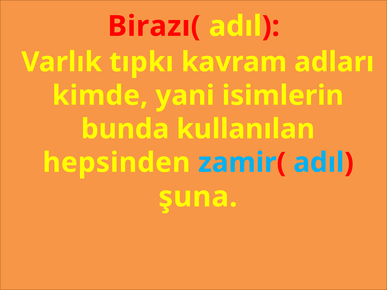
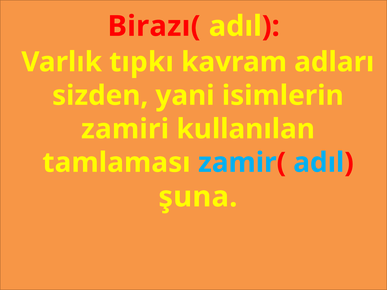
kimde: kimde -> sizden
bunda: bunda -> zamiri
hepsinden: hepsinden -> tamlaması
